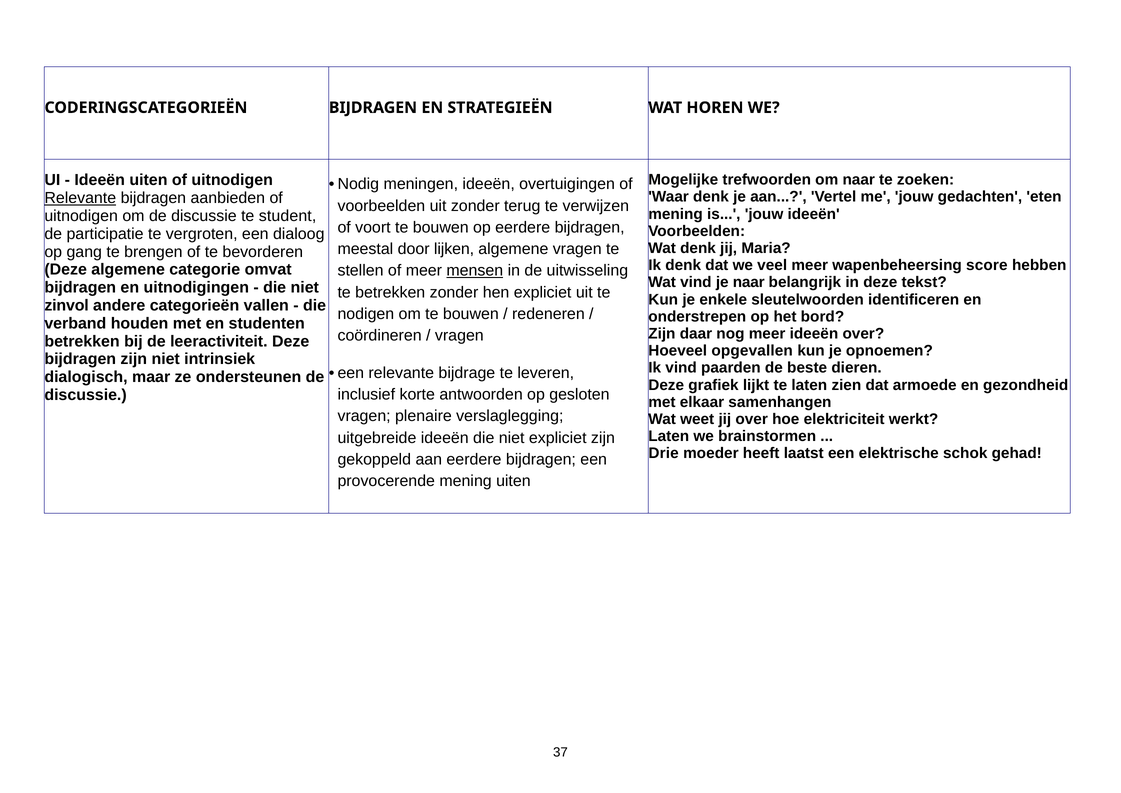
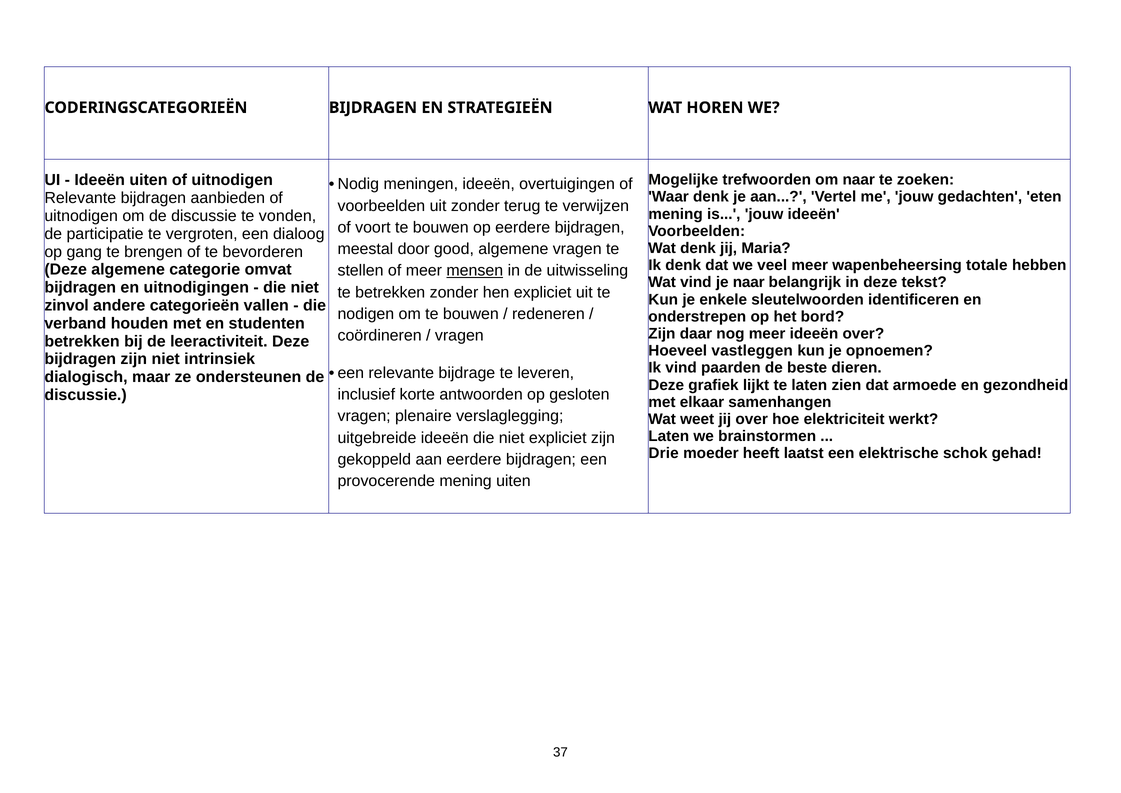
Relevante at (80, 198) underline: present -> none
student: student -> vonden
lijken: lijken -> good
score: score -> totale
opgevallen: opgevallen -> vastleggen
